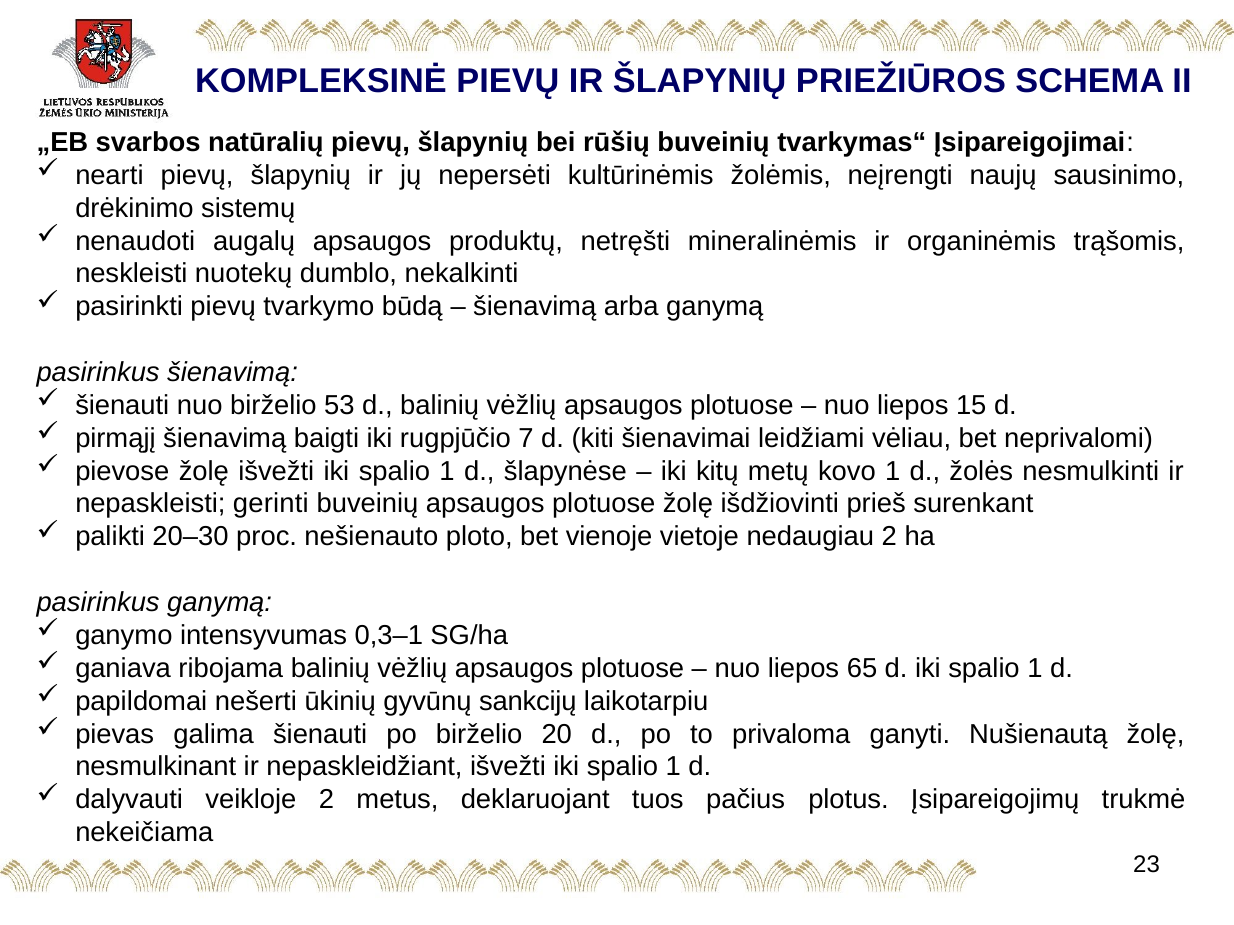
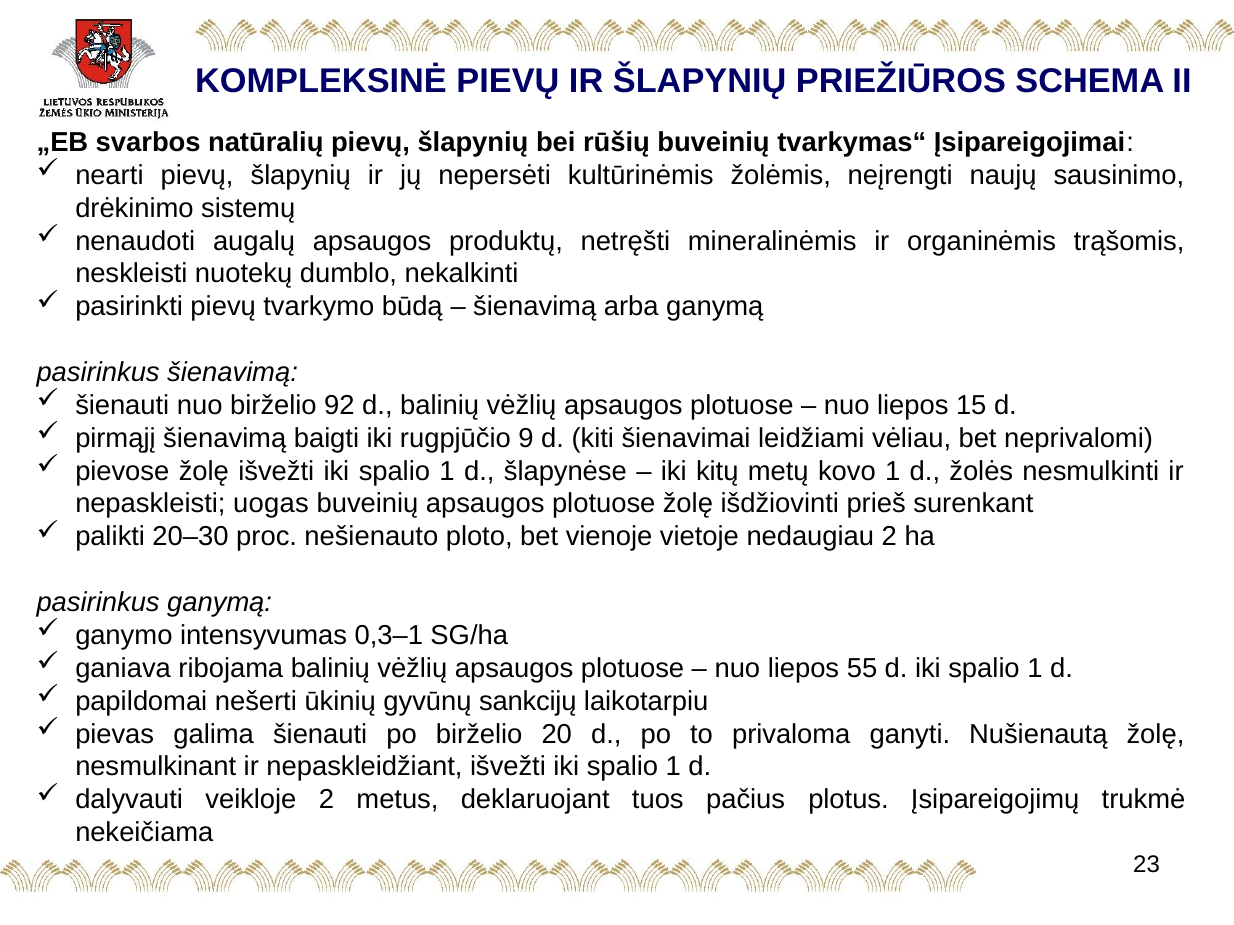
53: 53 -> 92
7: 7 -> 9
gerinti: gerinti -> uogas
65: 65 -> 55
